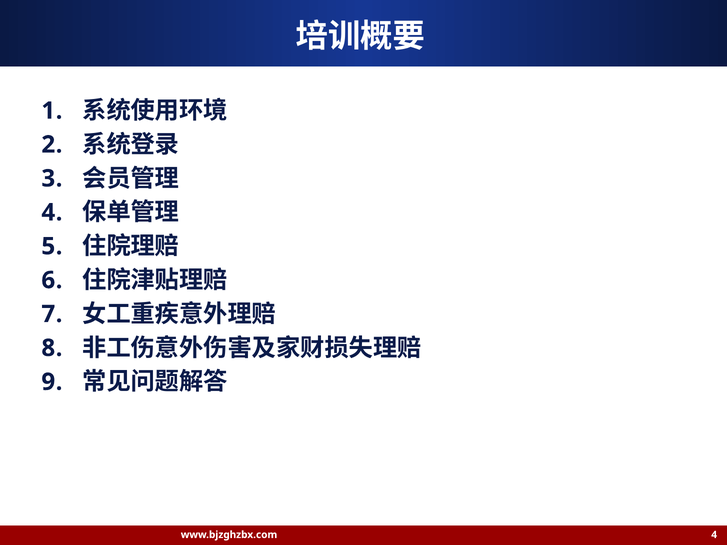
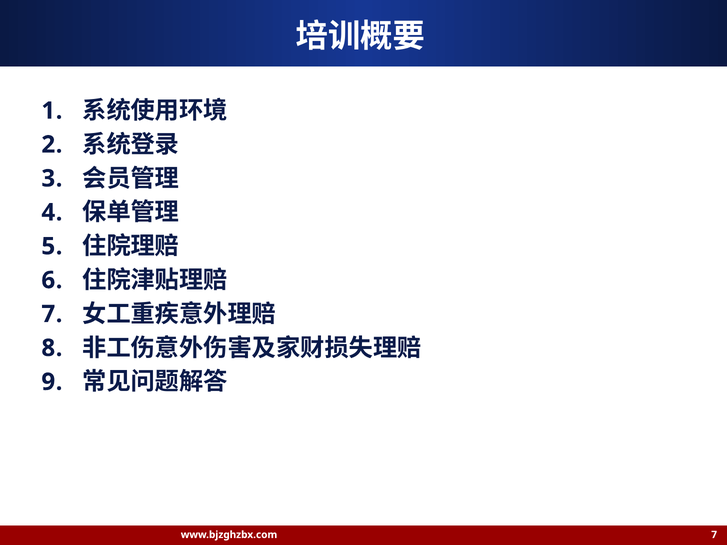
www.bjzghzbx.com 4: 4 -> 7
